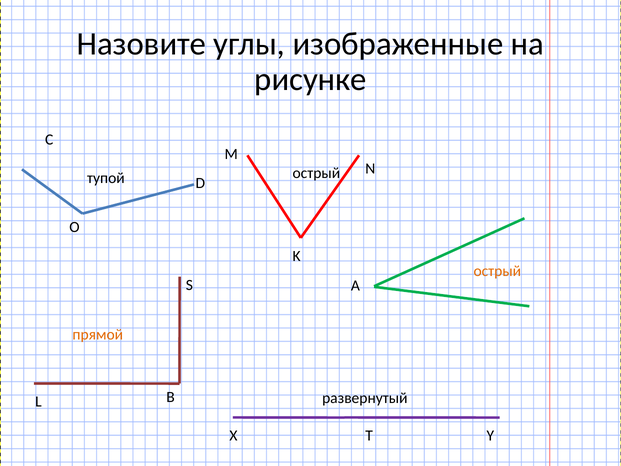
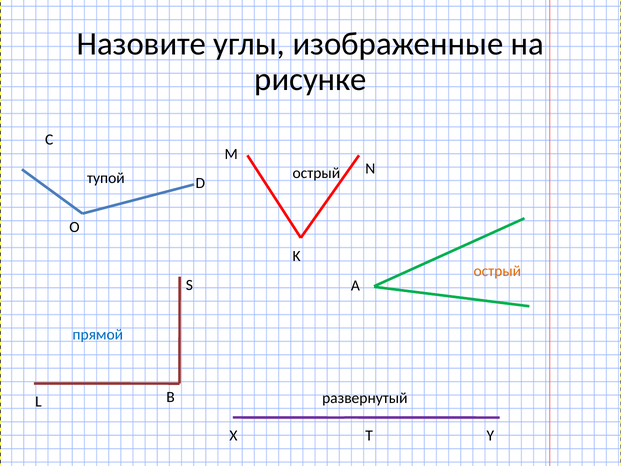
прямой colour: orange -> blue
